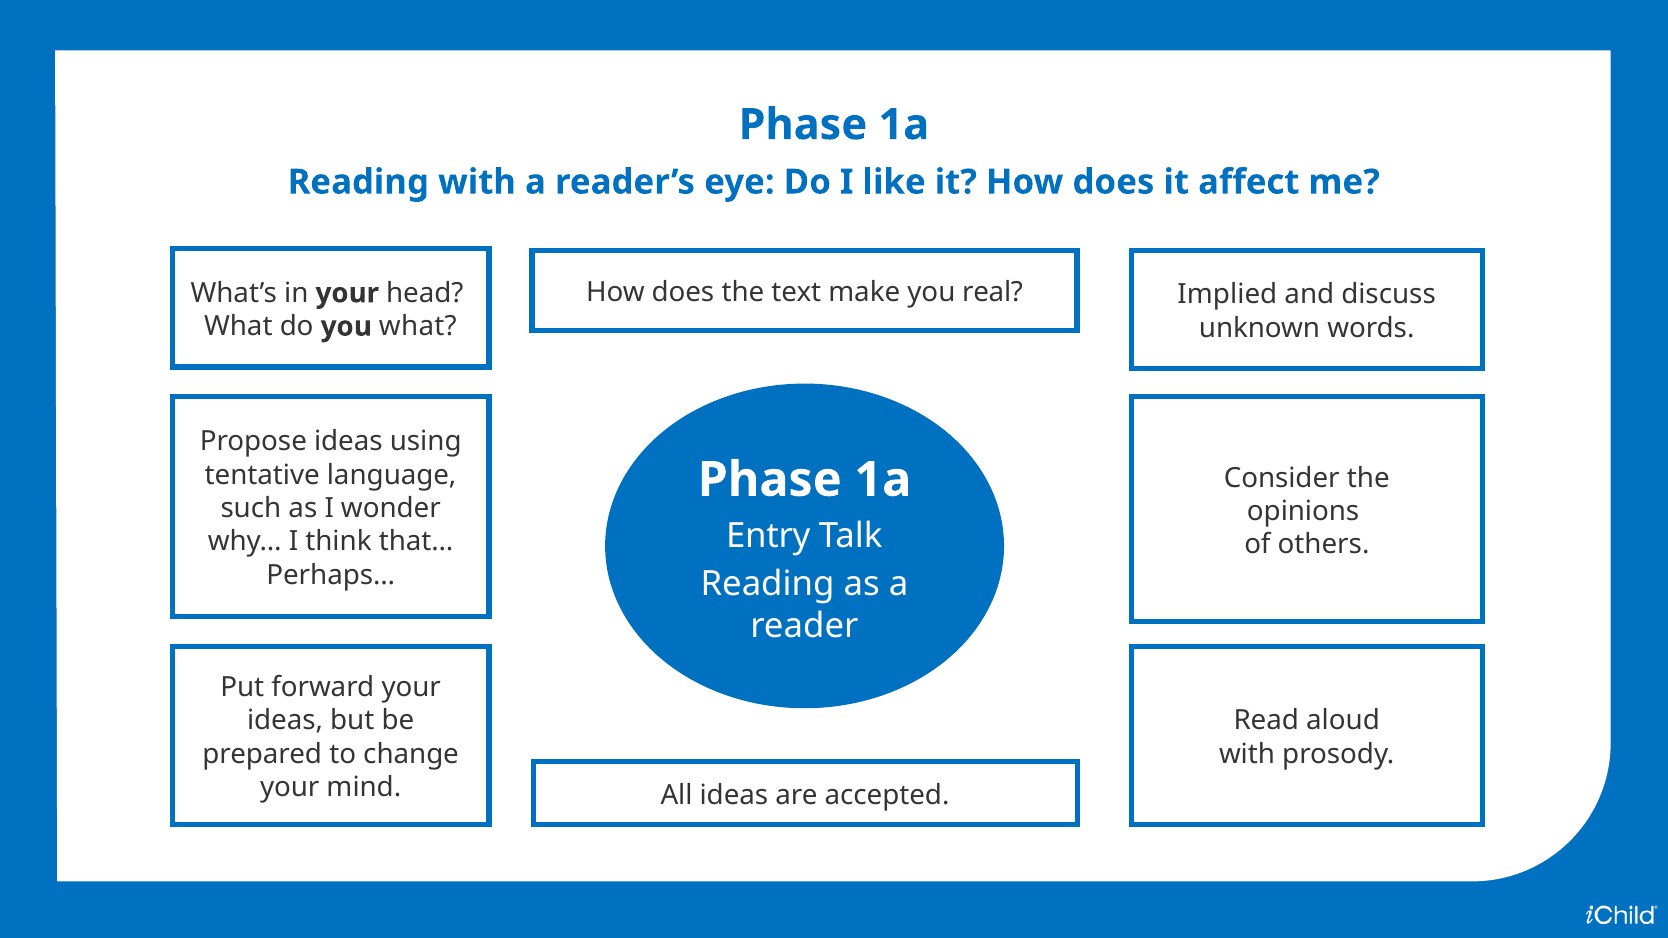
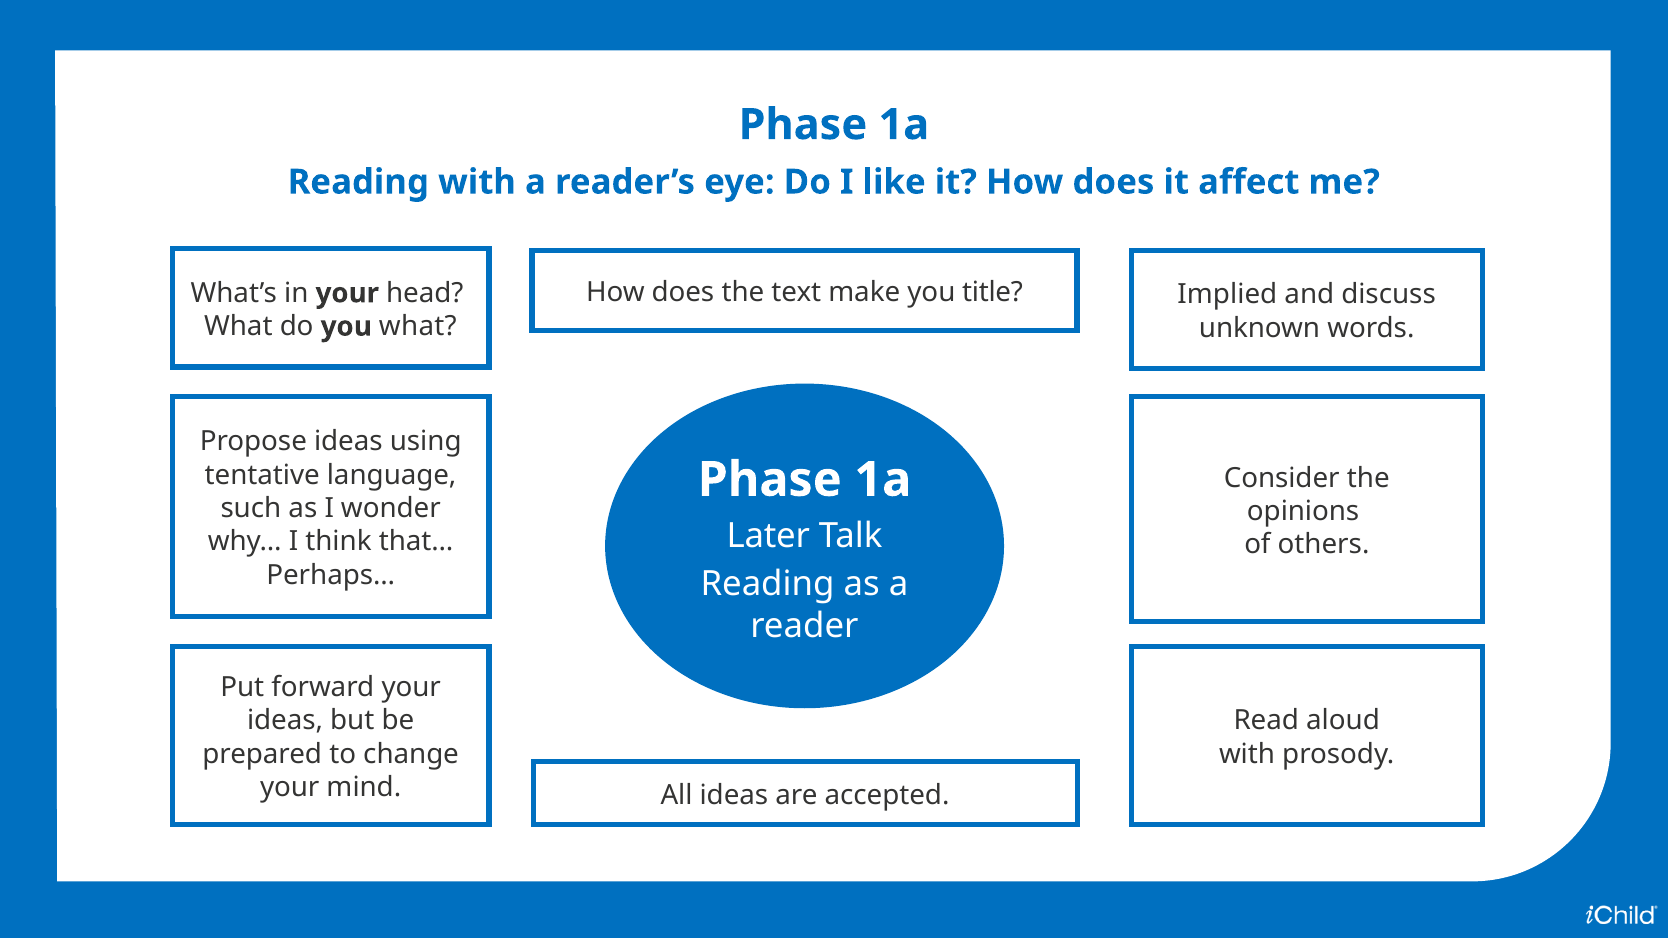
real: real -> title
Entry: Entry -> Later
